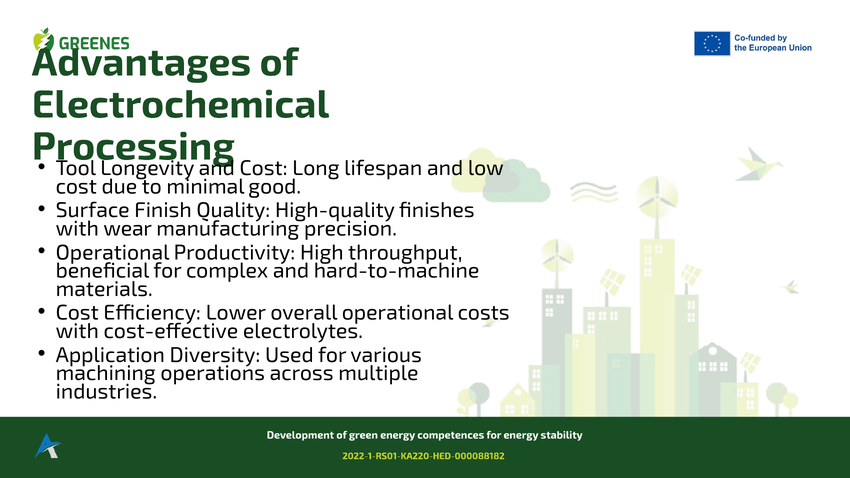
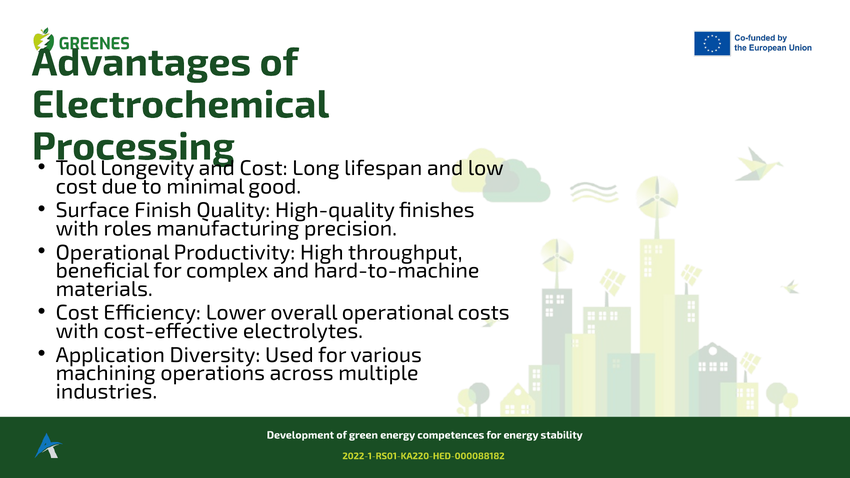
wear: wear -> roles
